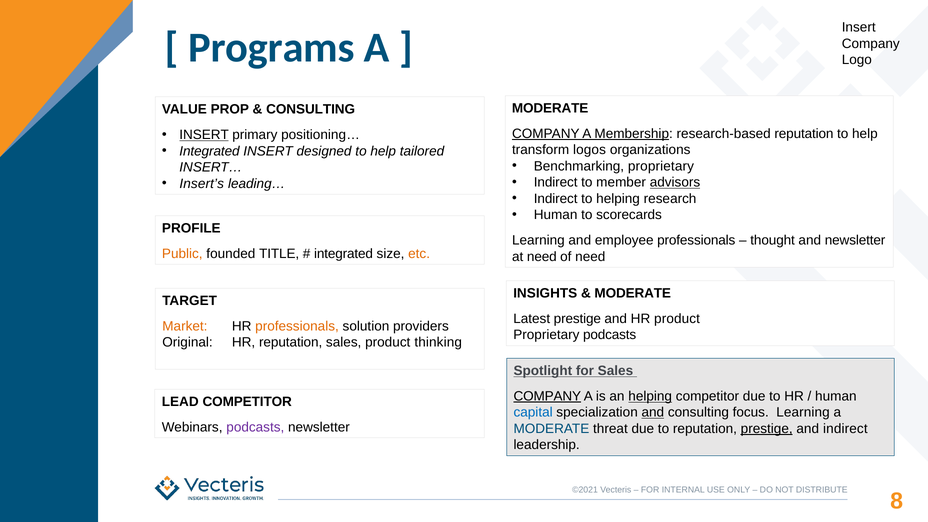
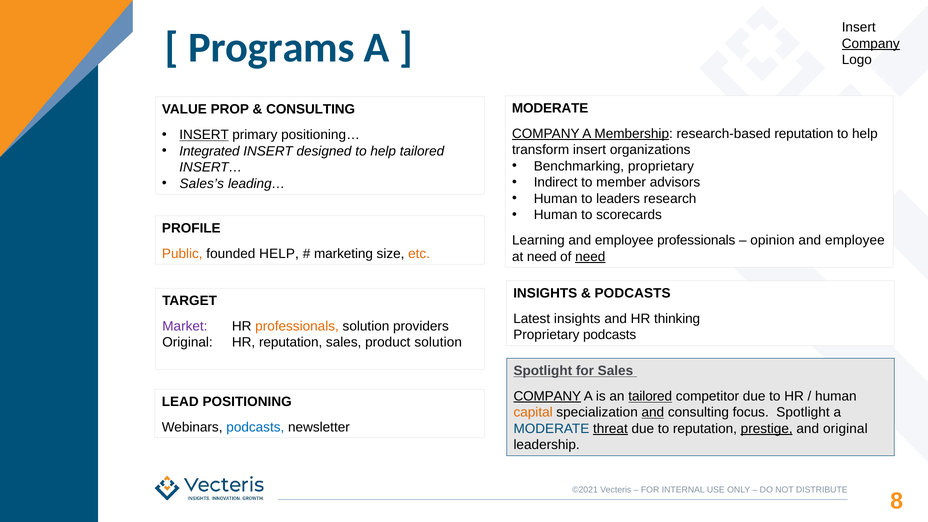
Company at (871, 44) underline: none -> present
transform logos: logos -> insert
advisors underline: present -> none
Insert’s: Insert’s -> Sales’s
Indirect at (556, 199): Indirect -> Human
to helping: helping -> leaders
thought: thought -> opinion
newsletter at (855, 240): newsletter -> employee
founded TITLE: TITLE -> HELP
integrated at (344, 254): integrated -> marketing
need at (590, 257) underline: none -> present
MODERATE at (633, 293): MODERATE -> PODCASTS
Latest prestige: prestige -> insights
HR product: product -> thinking
Market colour: orange -> purple
product thinking: thinking -> solution
an helping: helping -> tailored
LEAD COMPETITOR: COMPETITOR -> POSITIONING
capital colour: blue -> orange
focus Learning: Learning -> Spotlight
podcasts at (255, 427) colour: purple -> blue
threat underline: none -> present
and indirect: indirect -> original
